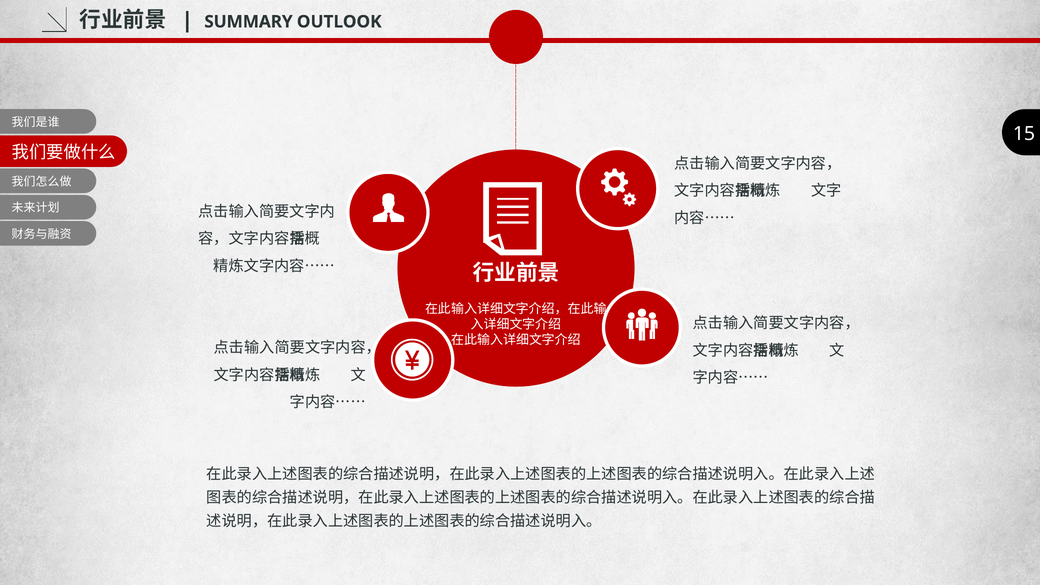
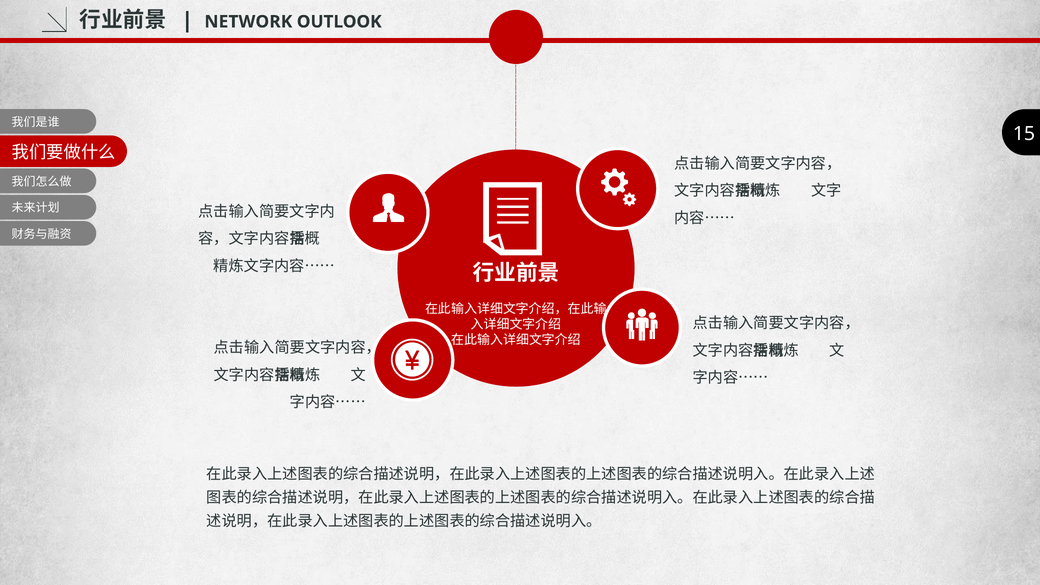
SUMMARY: SUMMARY -> NETWORK
